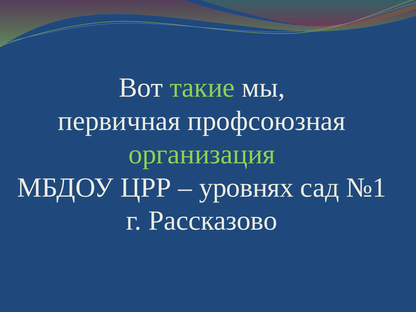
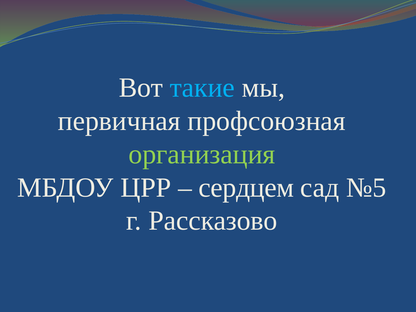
такие colour: light green -> light blue
уровнях: уровнях -> сердцем
№1: №1 -> №5
